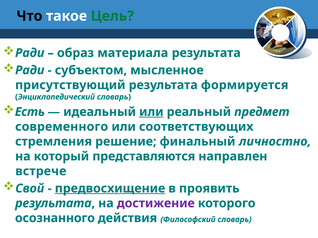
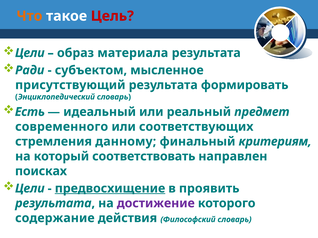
Что colour: black -> orange
Цель colour: green -> red
Ради at (30, 53): Ради -> Цели
формируется: формируется -> формировать
или at (151, 112) underline: present -> none
решение: решение -> данному
личностно: личностно -> критериям
представляются: представляются -> соответствовать
встрече: встрече -> поисках
Свой at (30, 189): Свой -> Цели
осознанного: осознанного -> содержание
